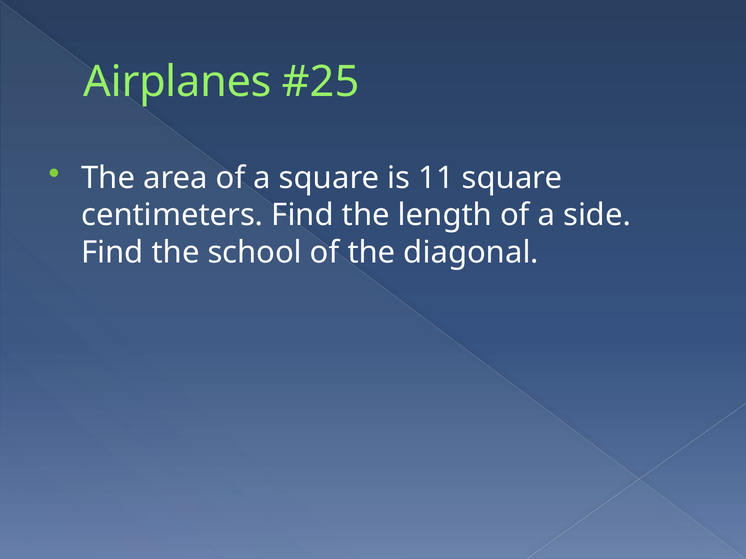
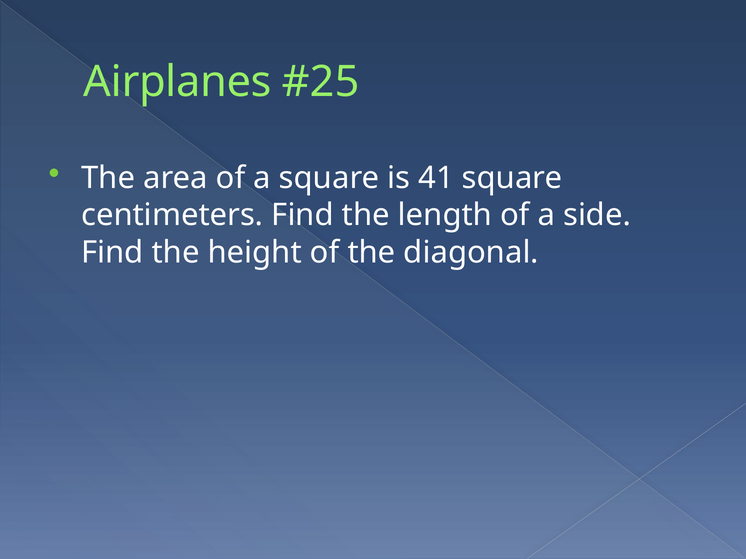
11: 11 -> 41
school: school -> height
